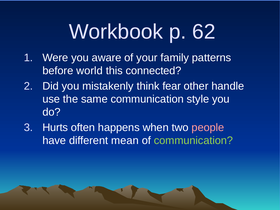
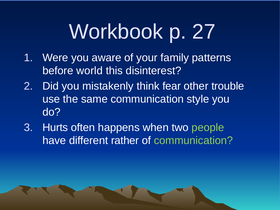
62: 62 -> 27
connected: connected -> disinterest
handle: handle -> trouble
people colour: pink -> light green
mean: mean -> rather
